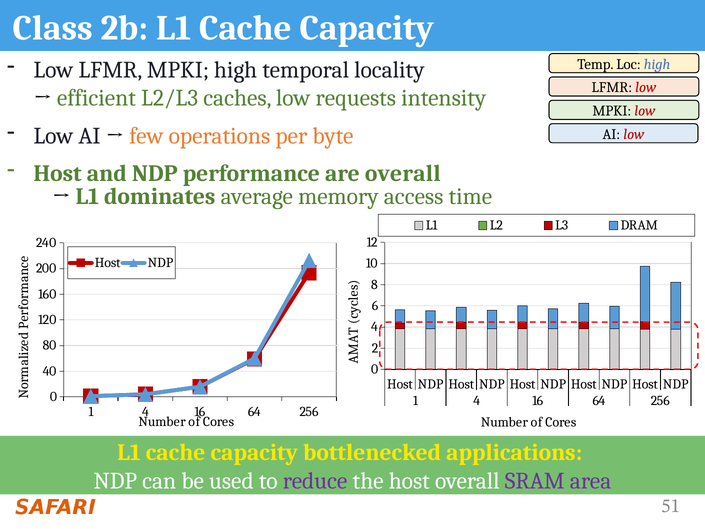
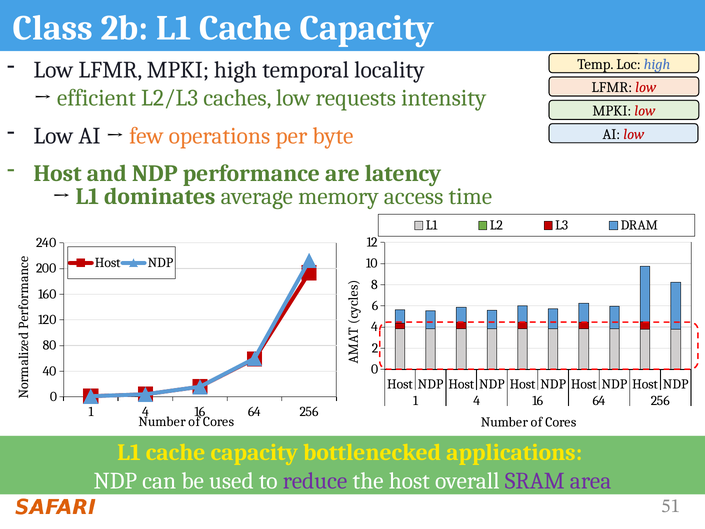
are overall: overall -> latency
